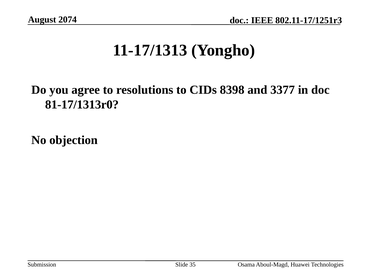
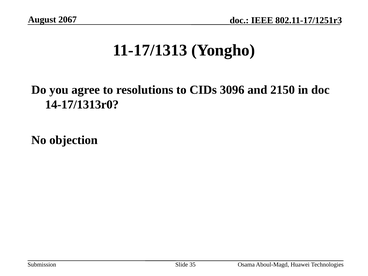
2074: 2074 -> 2067
8398: 8398 -> 3096
3377: 3377 -> 2150
81-17/1313r0: 81-17/1313r0 -> 14-17/1313r0
